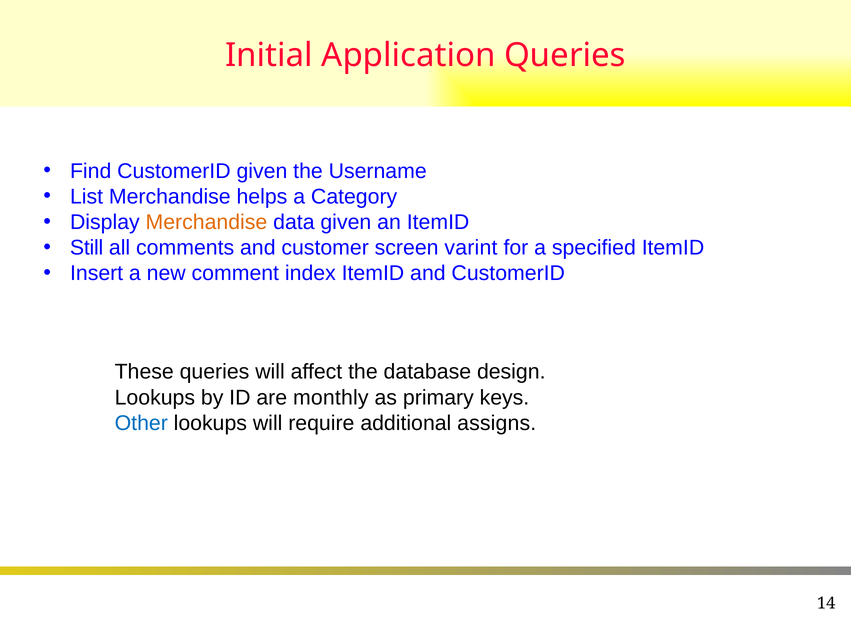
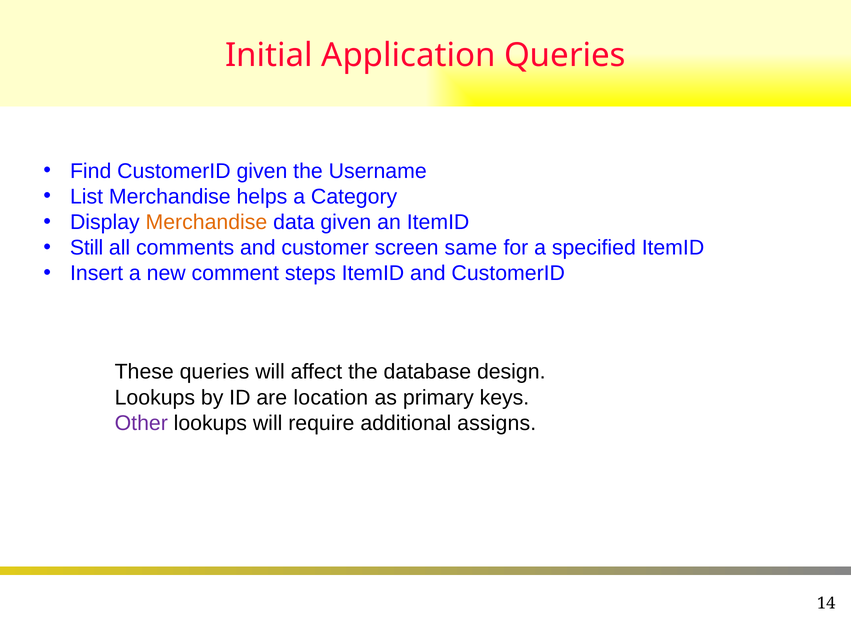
varint: varint -> same
index: index -> steps
monthly: monthly -> location
Other colour: blue -> purple
